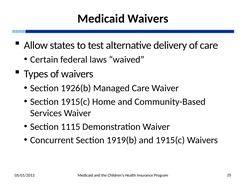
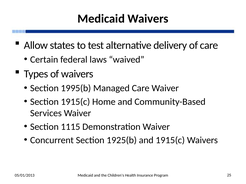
1926(b: 1926(b -> 1995(b
1919(b: 1919(b -> 1925(b
